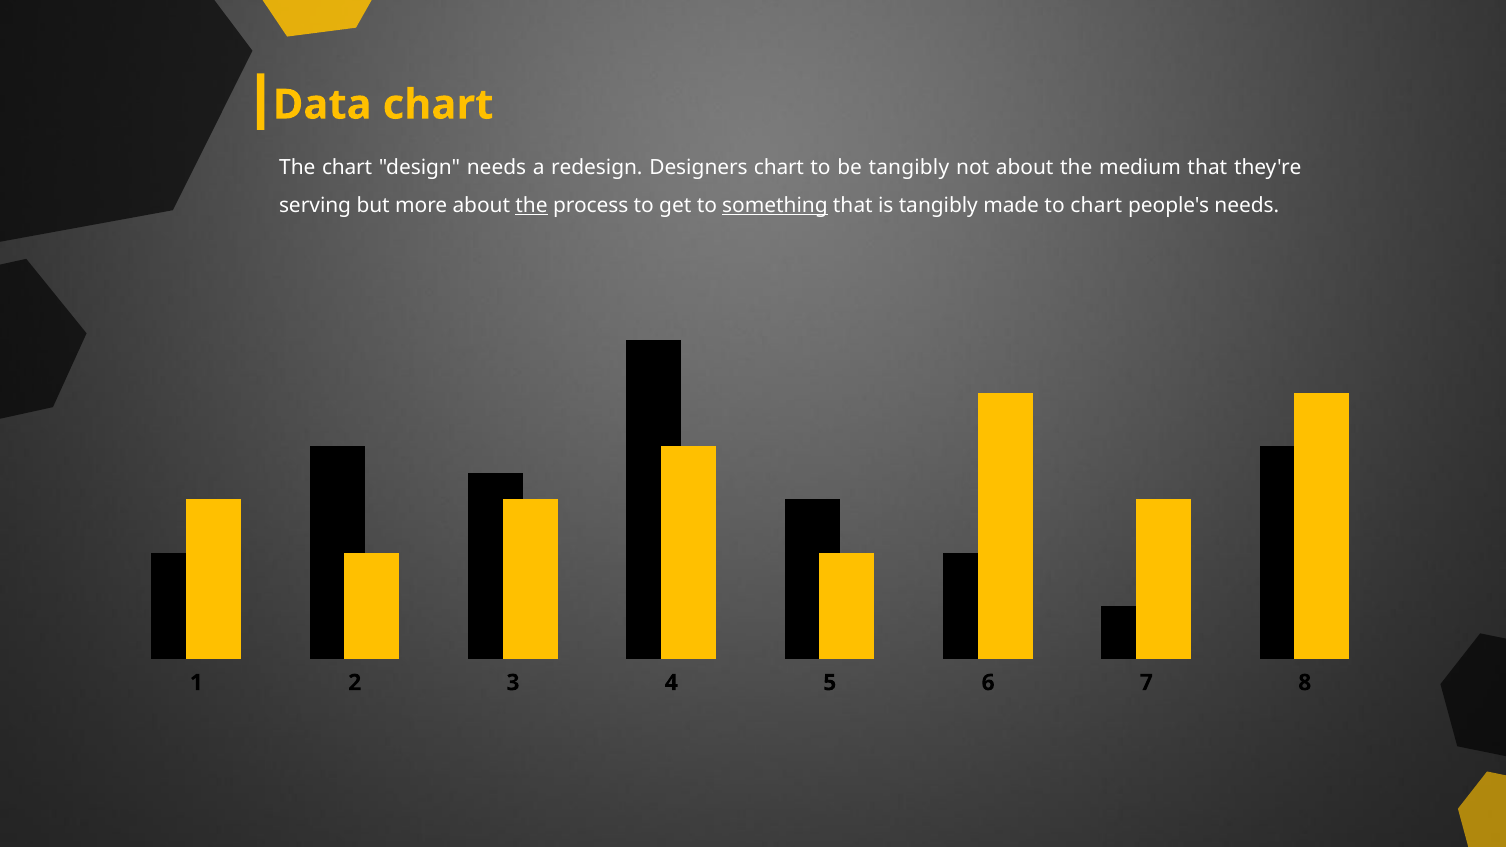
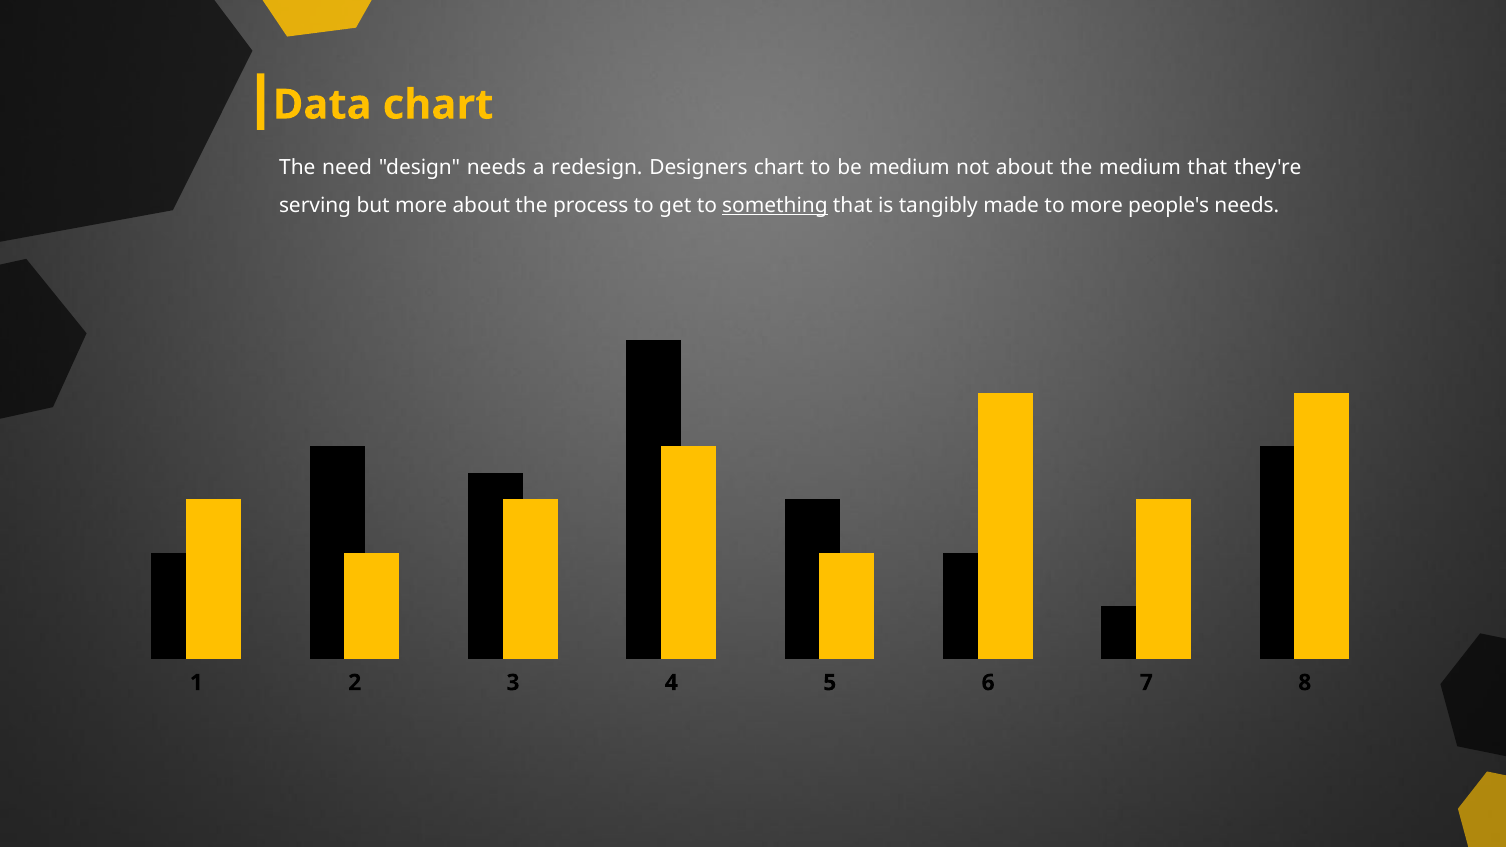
The chart: chart -> need
be tangibly: tangibly -> medium
the at (532, 206) underline: present -> none
to chart: chart -> more
